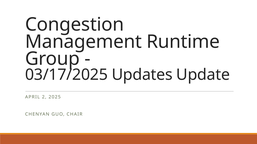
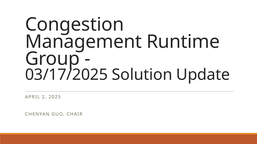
Updates: Updates -> Solution
